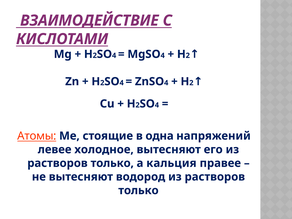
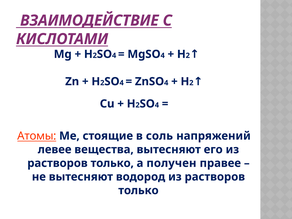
одна: одна -> соль
холодное: холодное -> вещества
кальция: кальция -> получен
